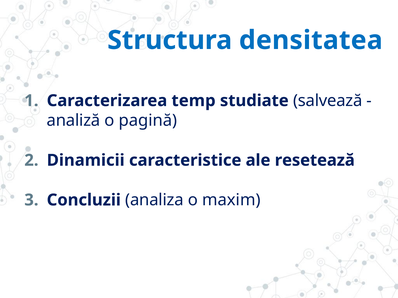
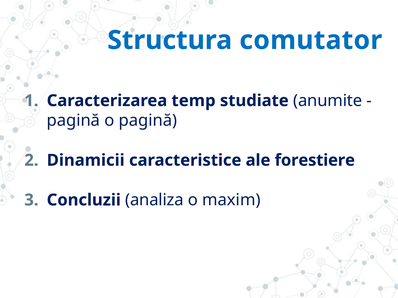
densitatea: densitatea -> comutator
salvează: salvează -> anumite
analiză at (73, 121): analiză -> pagină
resetează: resetează -> forestiere
